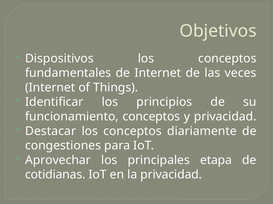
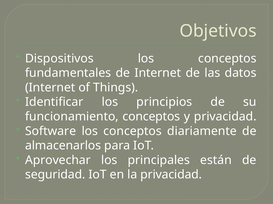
veces: veces -> datos
Destacar: Destacar -> Software
congestiones: congestiones -> almacenarlos
etapa: etapa -> están
cotidianas: cotidianas -> seguridad
